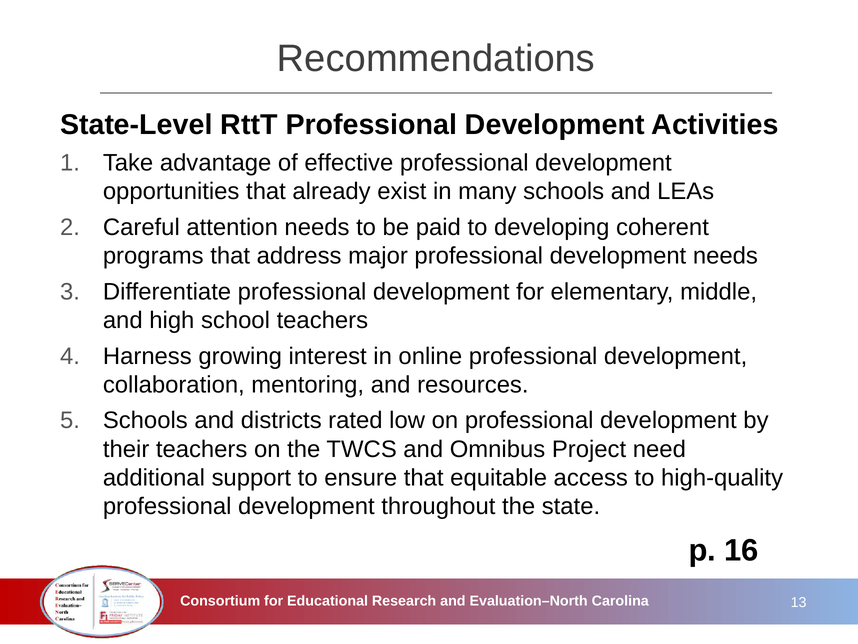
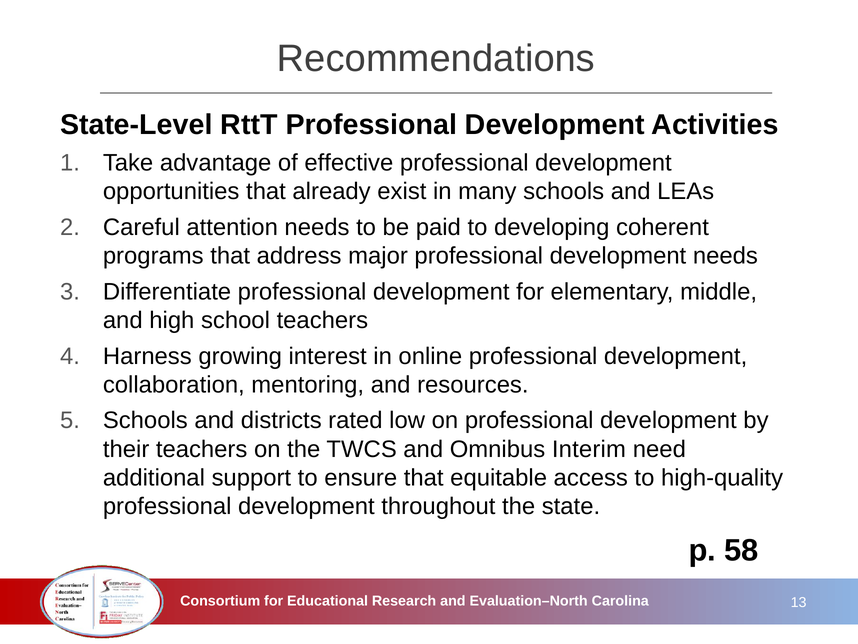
Project: Project -> Interim
16: 16 -> 58
